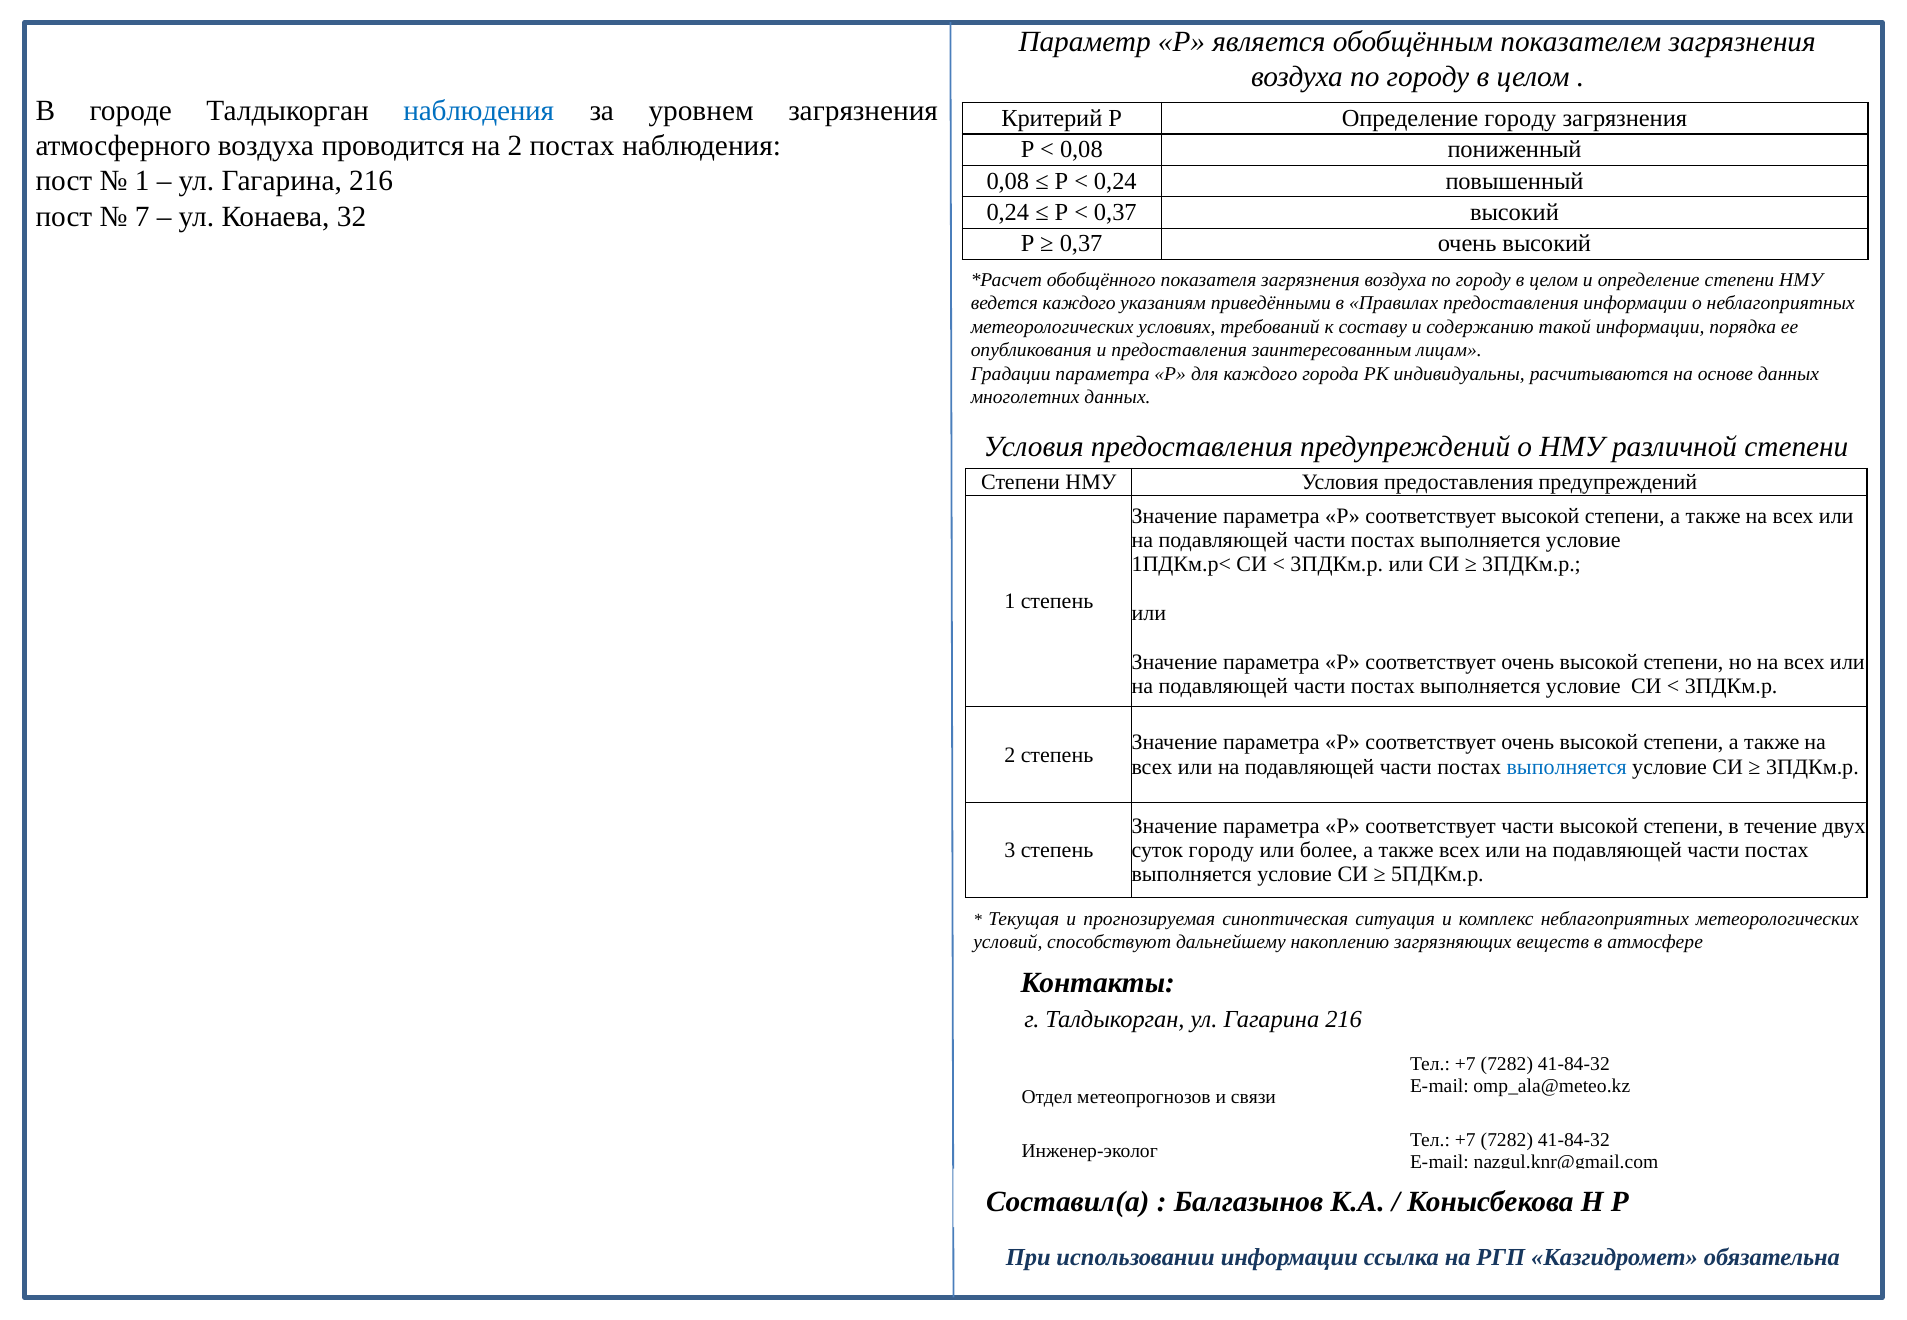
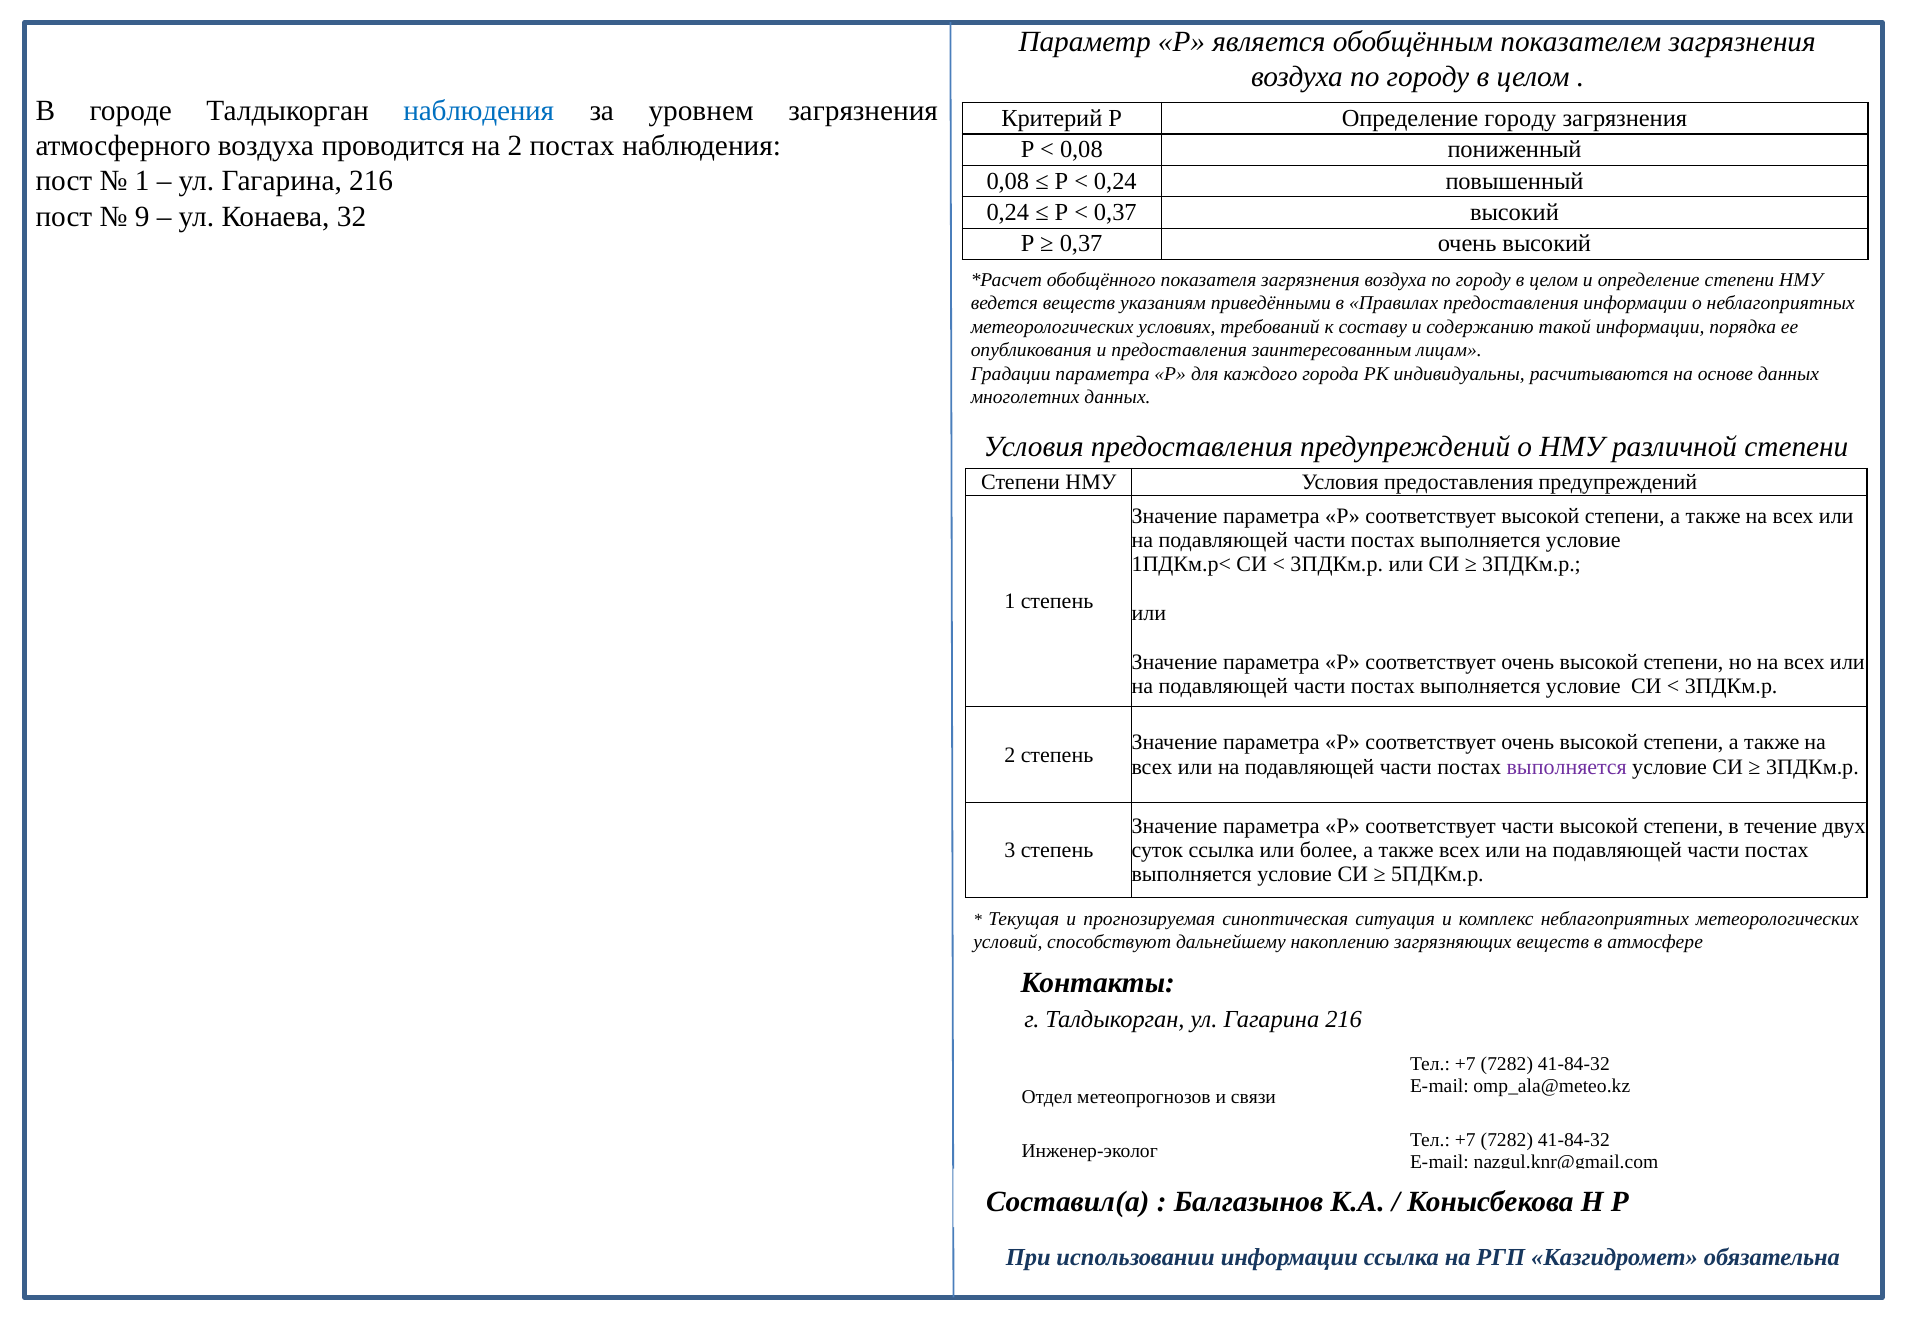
7: 7 -> 9
ведется каждого: каждого -> веществ
выполняется at (1567, 767) colour: blue -> purple
суток городу: городу -> ссылка
